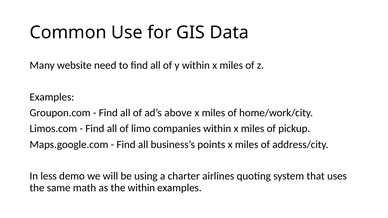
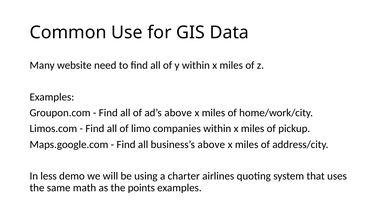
business’s points: points -> above
the within: within -> points
